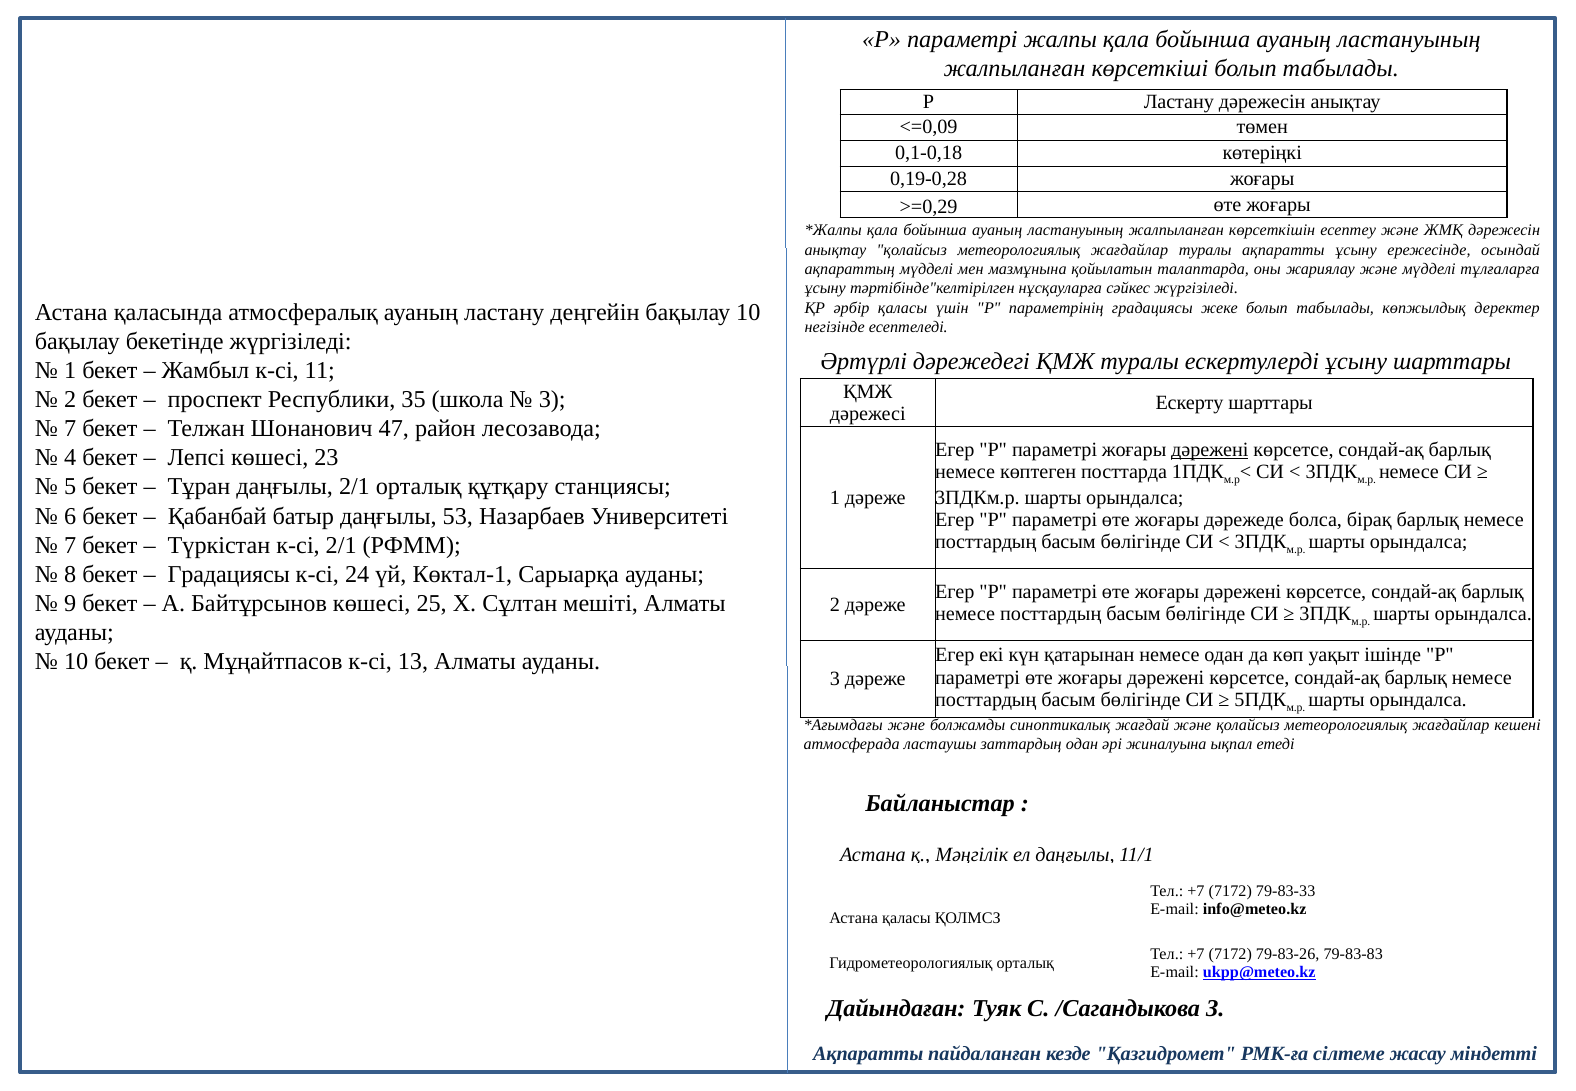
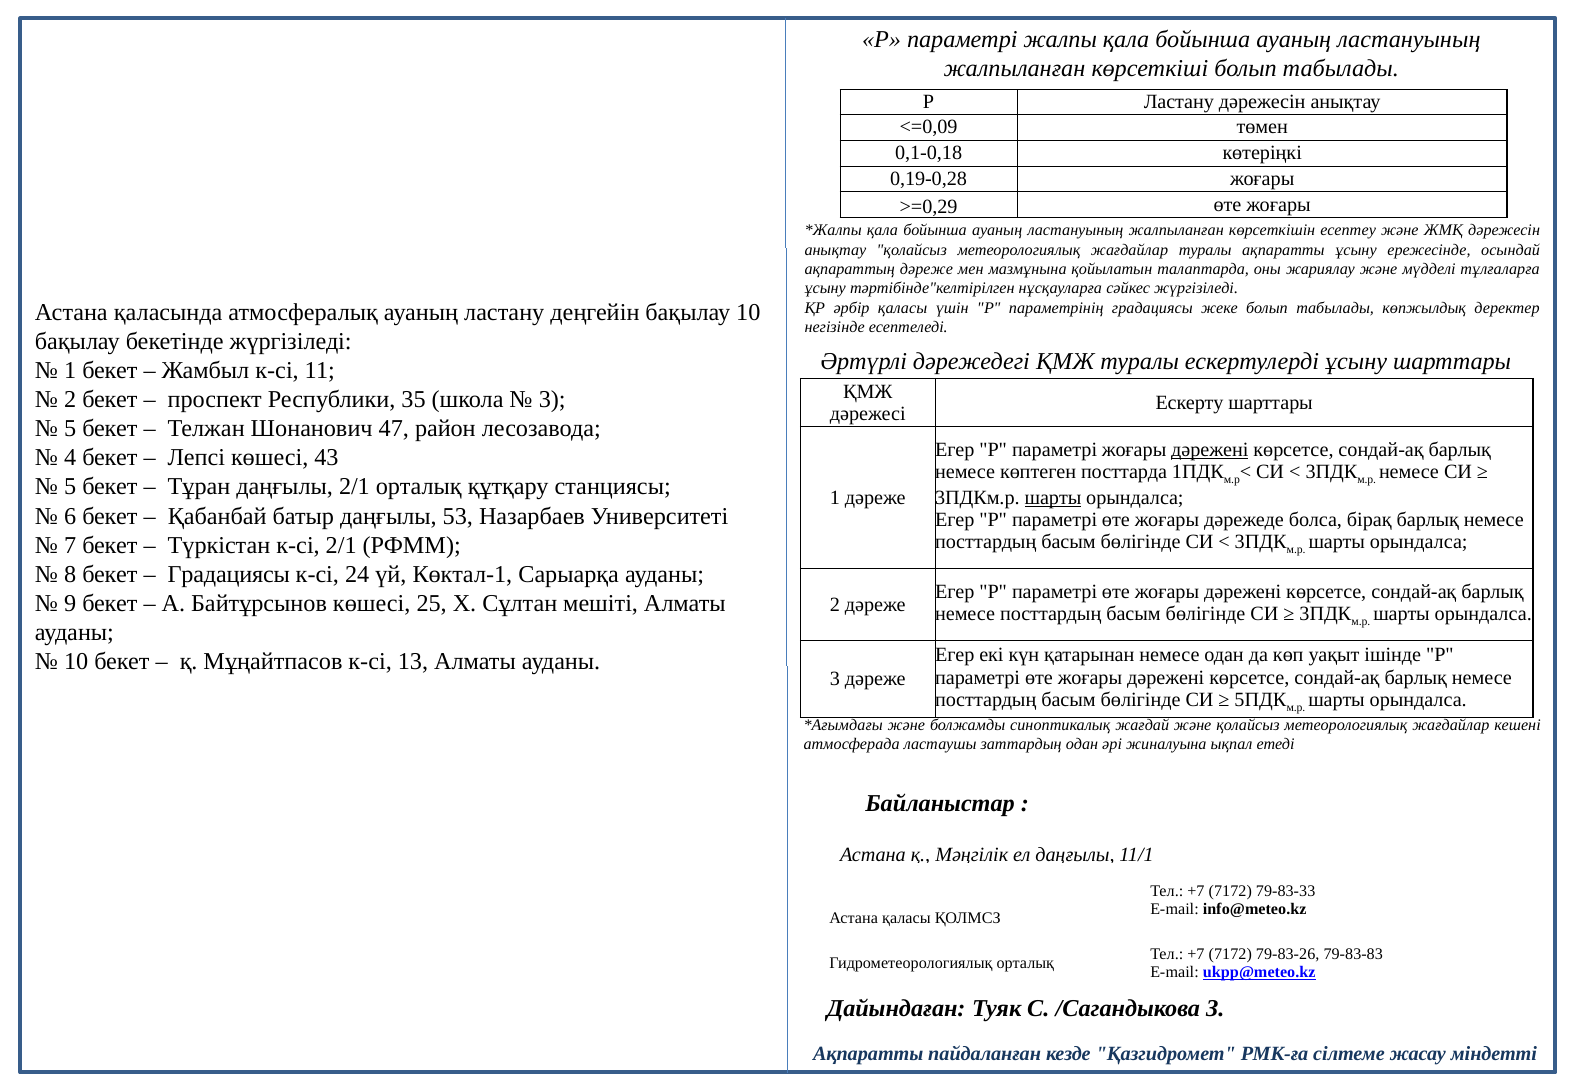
ақпараттың мүдделі: мүдделі -> дәреже
7 at (70, 429): 7 -> 5
23: 23 -> 43
шарты at (1053, 498) underline: none -> present
